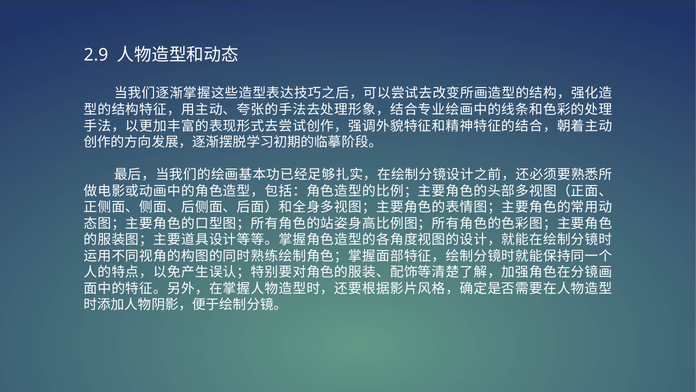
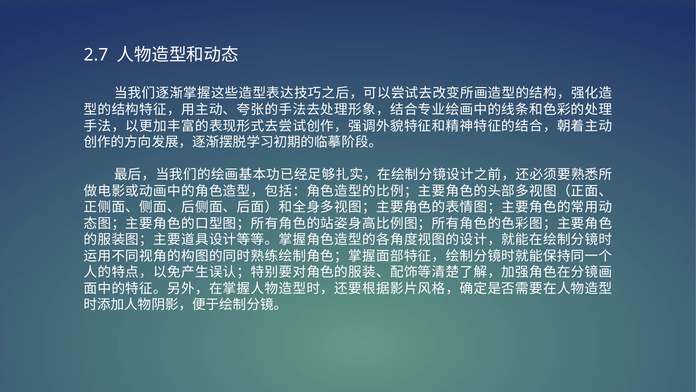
2.9: 2.9 -> 2.7
